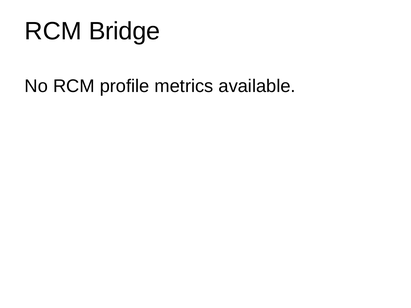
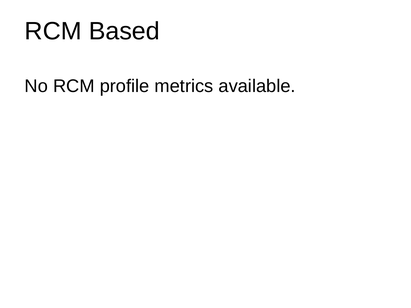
Bridge: Bridge -> Based
